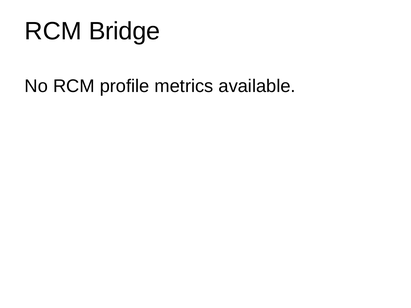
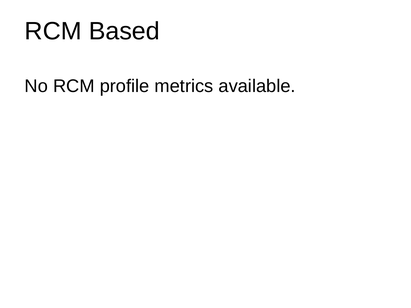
Bridge: Bridge -> Based
